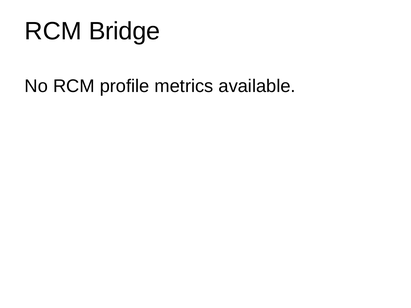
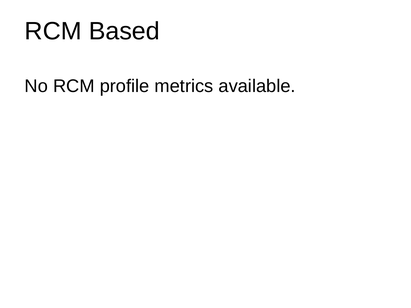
Bridge: Bridge -> Based
